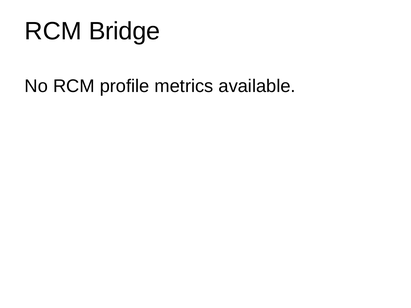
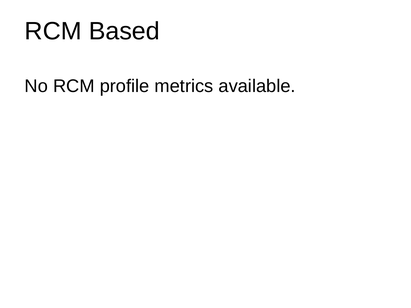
Bridge: Bridge -> Based
